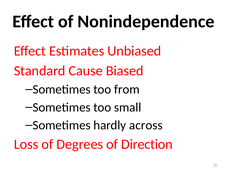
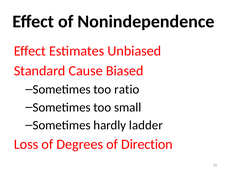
from: from -> ratio
across: across -> ladder
